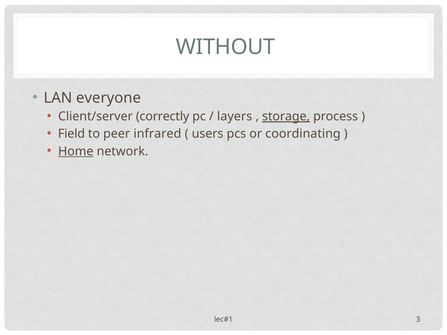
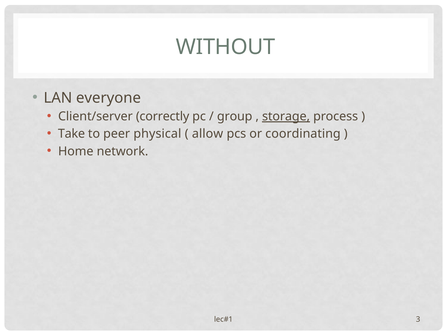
layers: layers -> group
Field: Field -> Take
infrared: infrared -> physical
users: users -> allow
Home underline: present -> none
